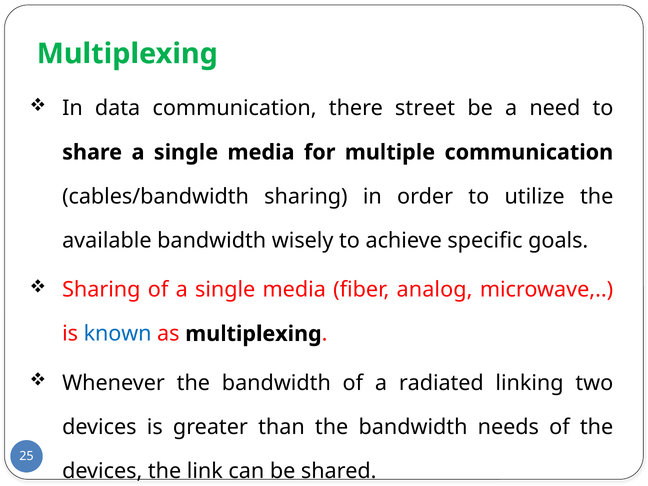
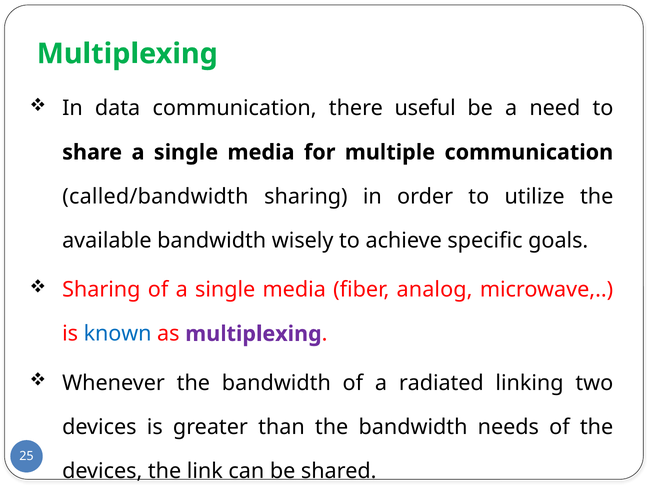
street: street -> useful
cables/bandwidth: cables/bandwidth -> called/bandwidth
multiplexing at (253, 334) colour: black -> purple
